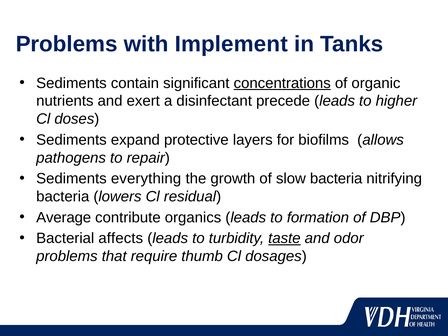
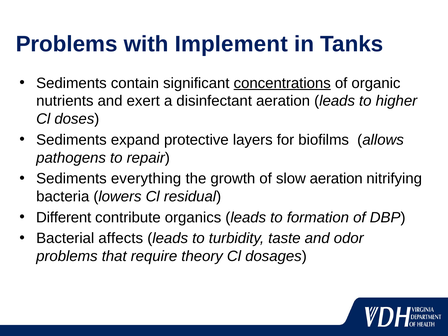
disinfectant precede: precede -> aeration
slow bacteria: bacteria -> aeration
Average: Average -> Different
taste underline: present -> none
thumb: thumb -> theory
